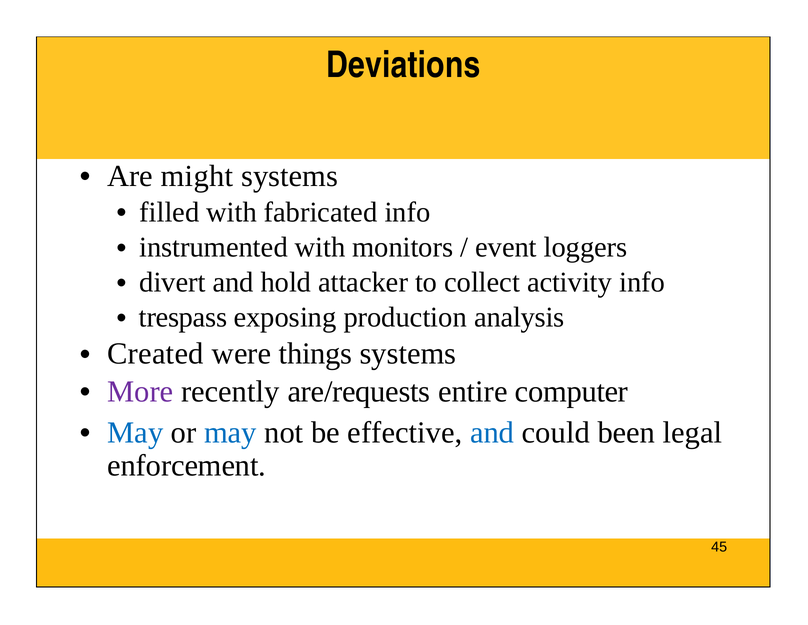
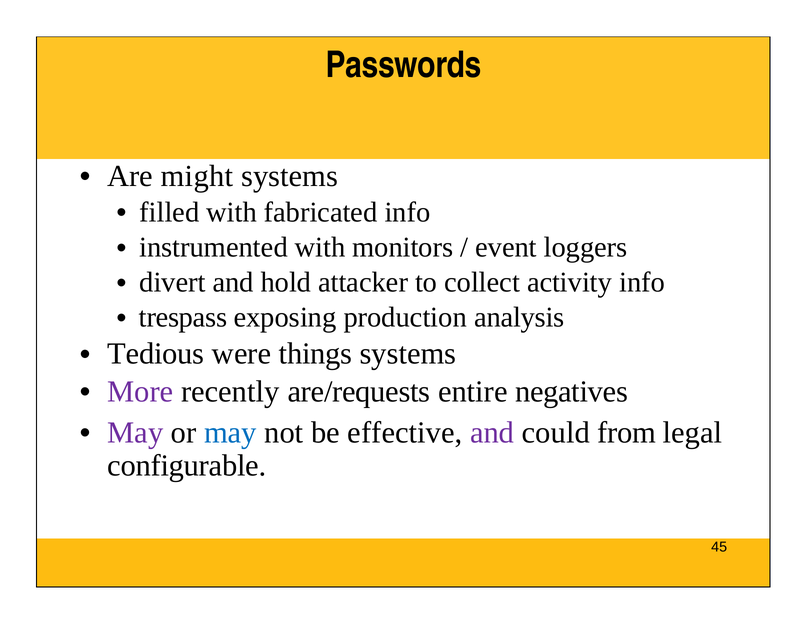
Deviations: Deviations -> Passwords
Created: Created -> Tedious
computer: computer -> negatives
May at (135, 432) colour: blue -> purple
and at (492, 432) colour: blue -> purple
been: been -> from
enforcement: enforcement -> configurable
